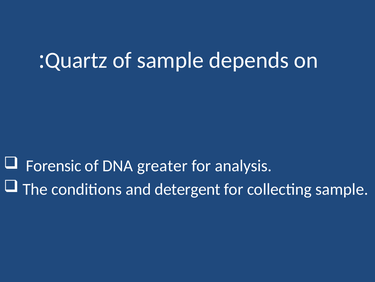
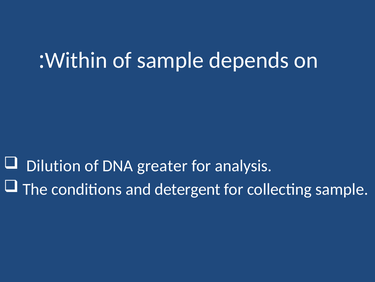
Quartz: Quartz -> Within
Forensic: Forensic -> Dilution
